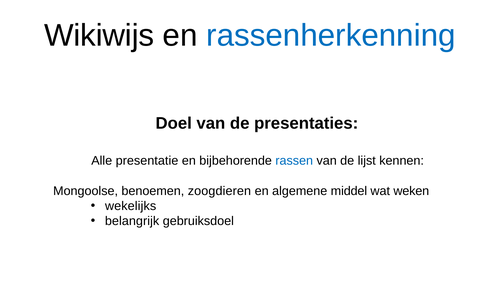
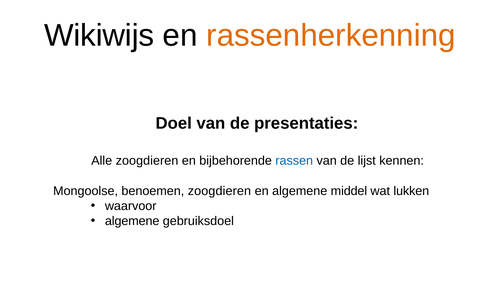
rassenherkenning colour: blue -> orange
Alle presentatie: presentatie -> zoogdieren
weken: weken -> lukken
wekelijks: wekelijks -> waarvoor
belangrijk at (132, 221): belangrijk -> algemene
